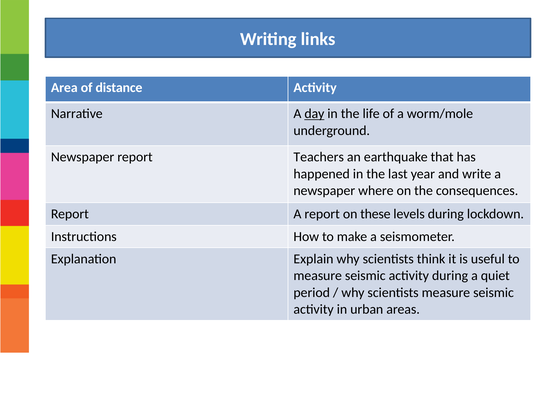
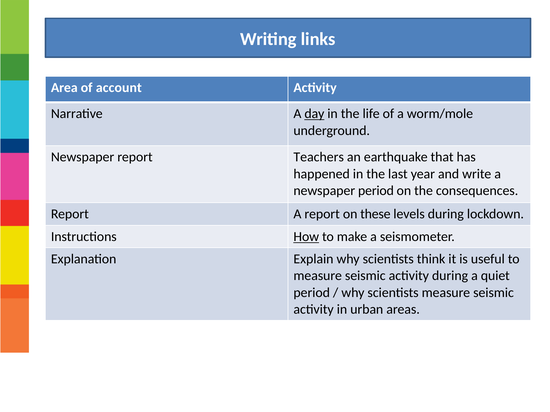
distance: distance -> account
newspaper where: where -> period
How underline: none -> present
